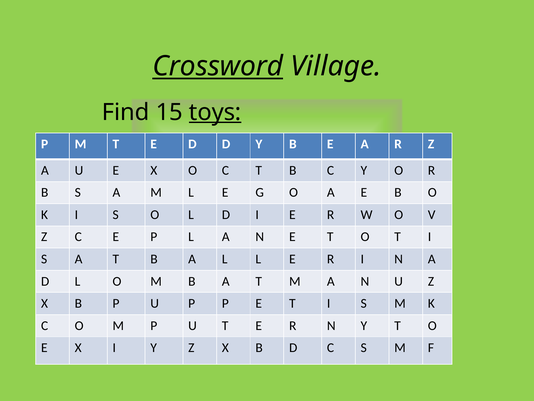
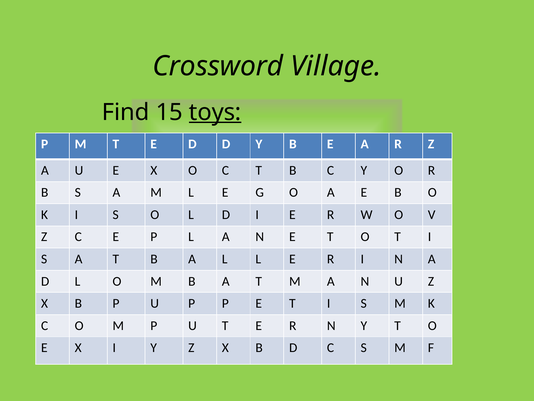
Crossword underline: present -> none
